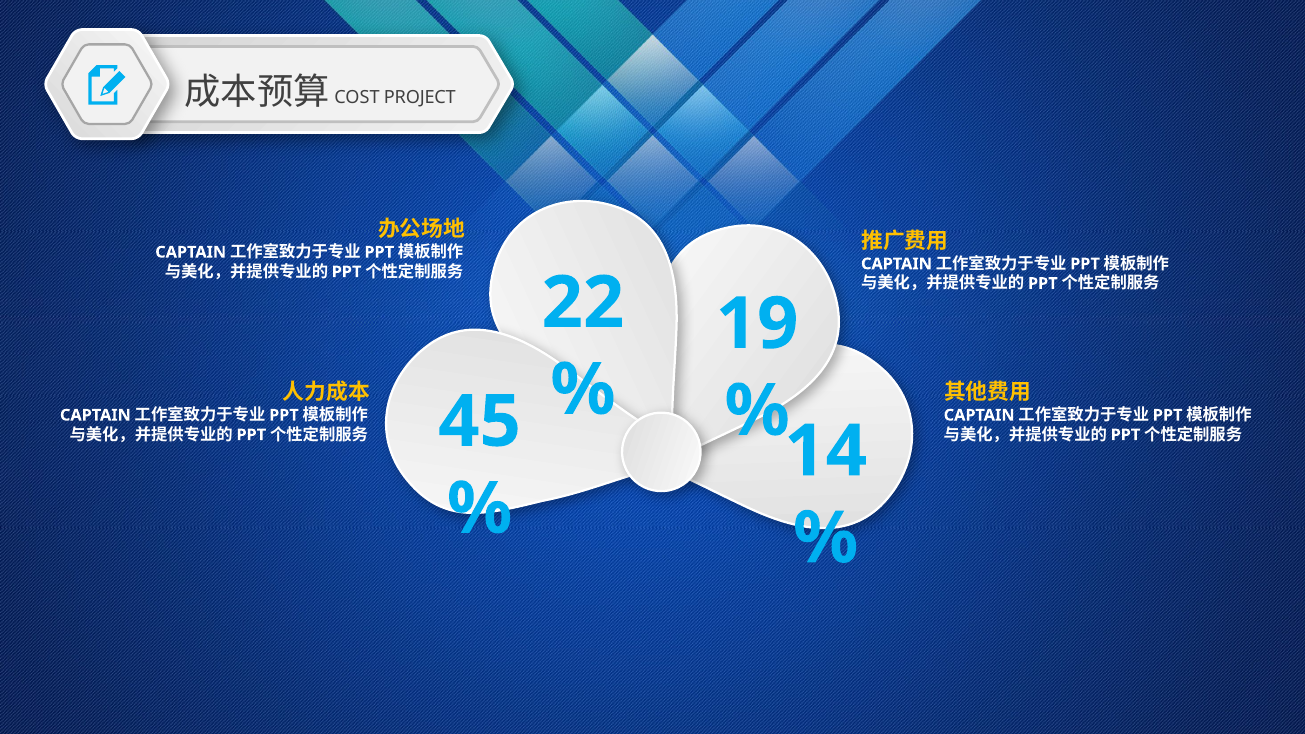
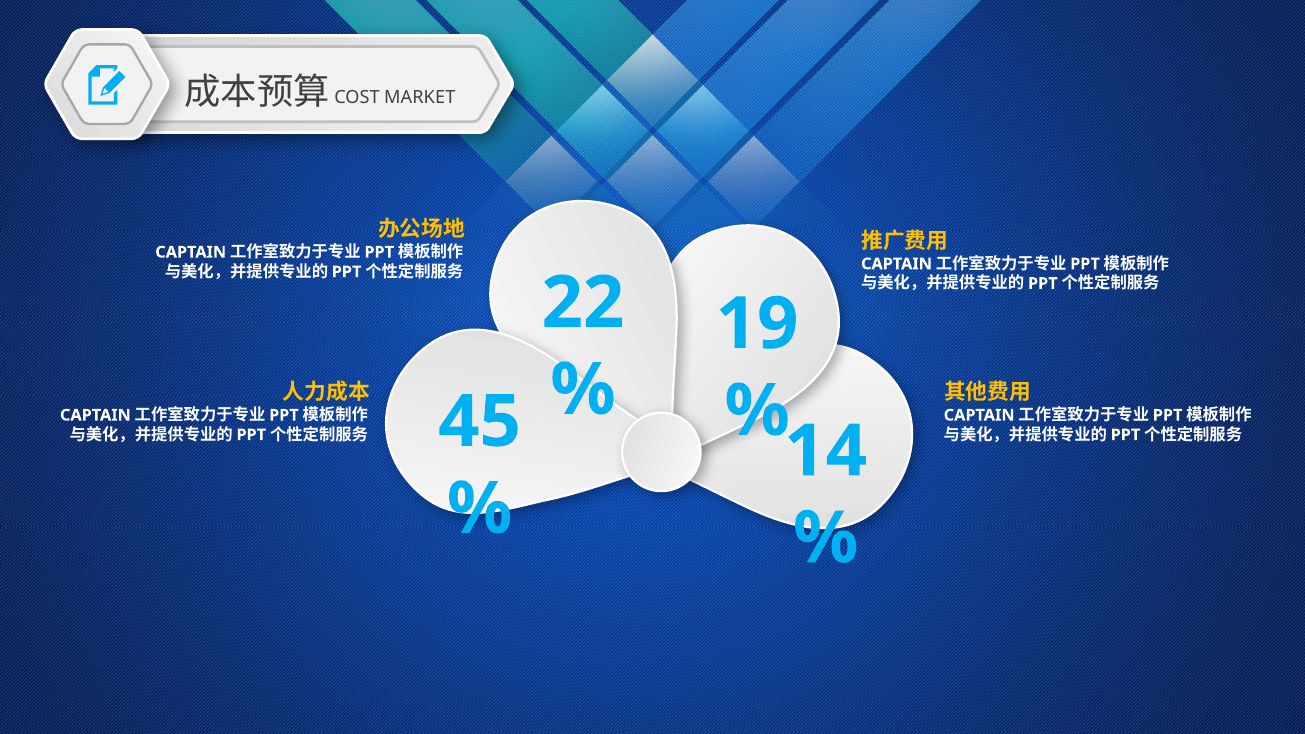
PROJECT: PROJECT -> MARKET
